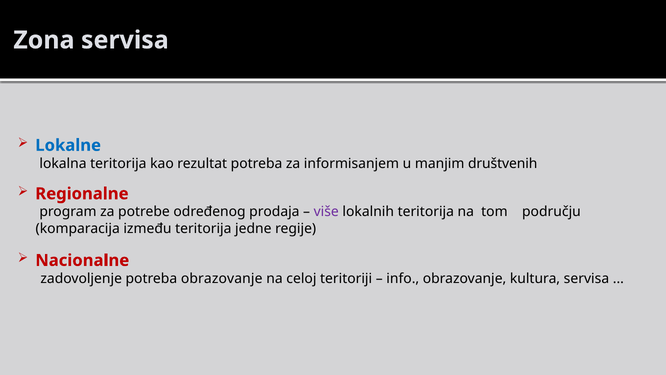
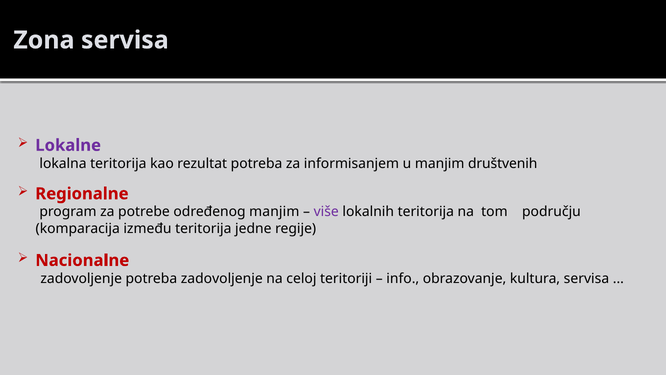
Lokalne colour: blue -> purple
određenog prodaja: prodaja -> manjim
potreba obrazovanje: obrazovanje -> zadovoljenje
